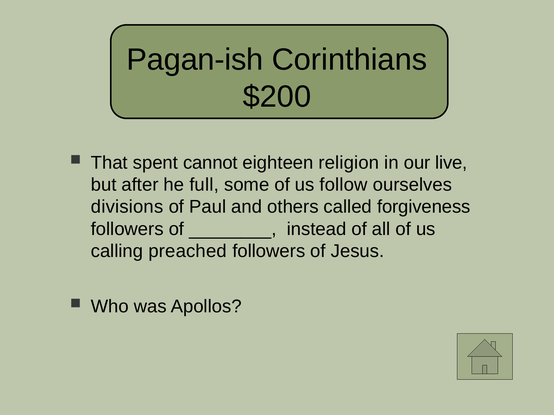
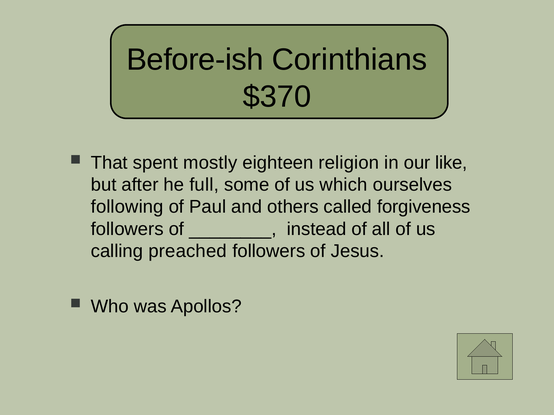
Pagan-ish: Pagan-ish -> Before-ish
$200: $200 -> $370
cannot: cannot -> mostly
live: live -> like
follow: follow -> which
divisions: divisions -> following
